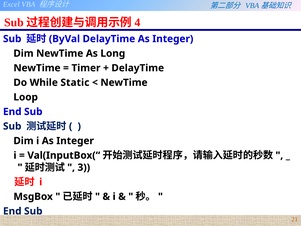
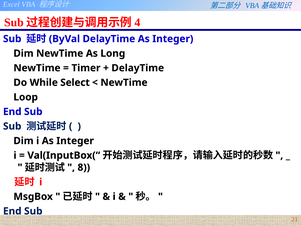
Static: Static -> Select
3: 3 -> 8
